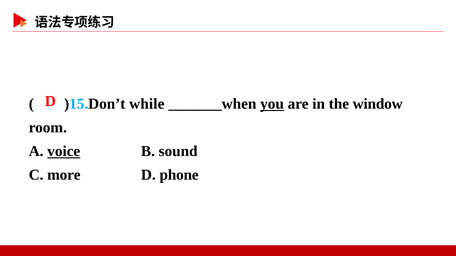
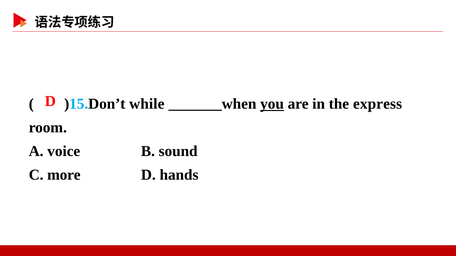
window: window -> express
voice underline: present -> none
phone: phone -> hands
